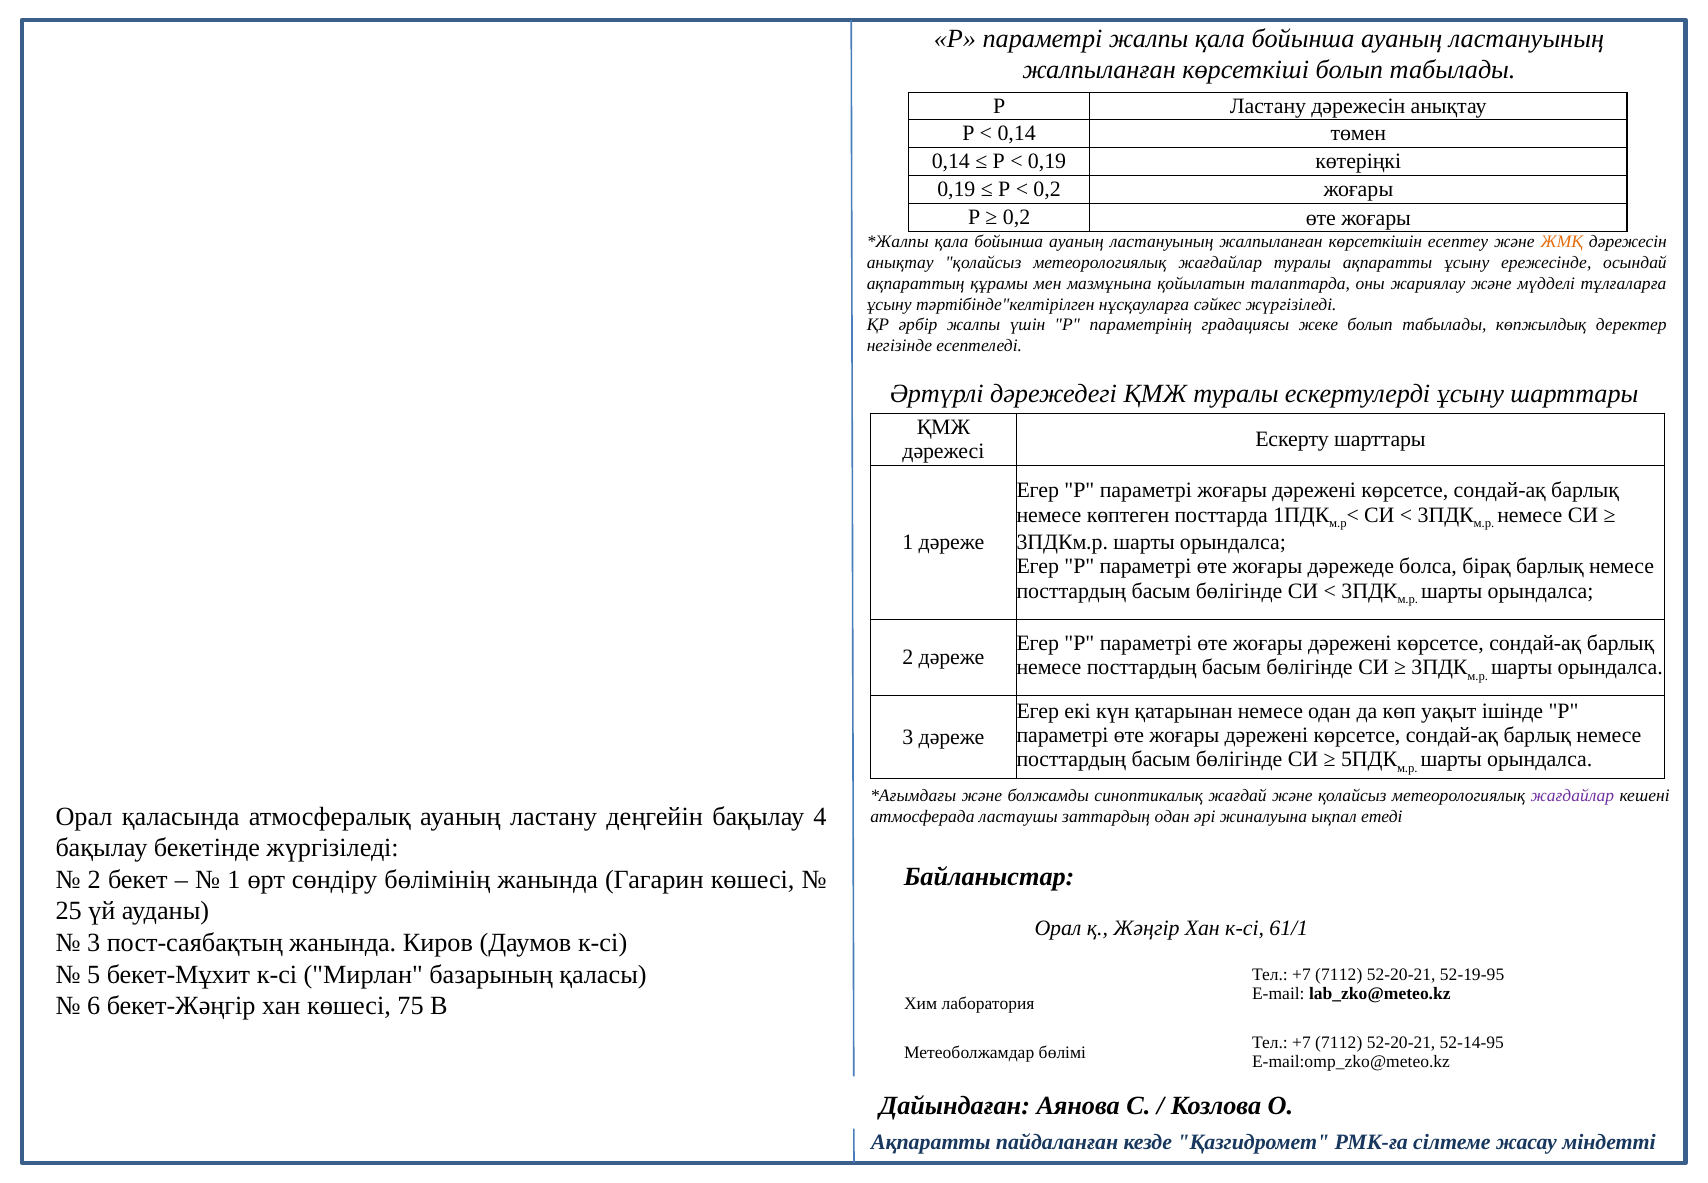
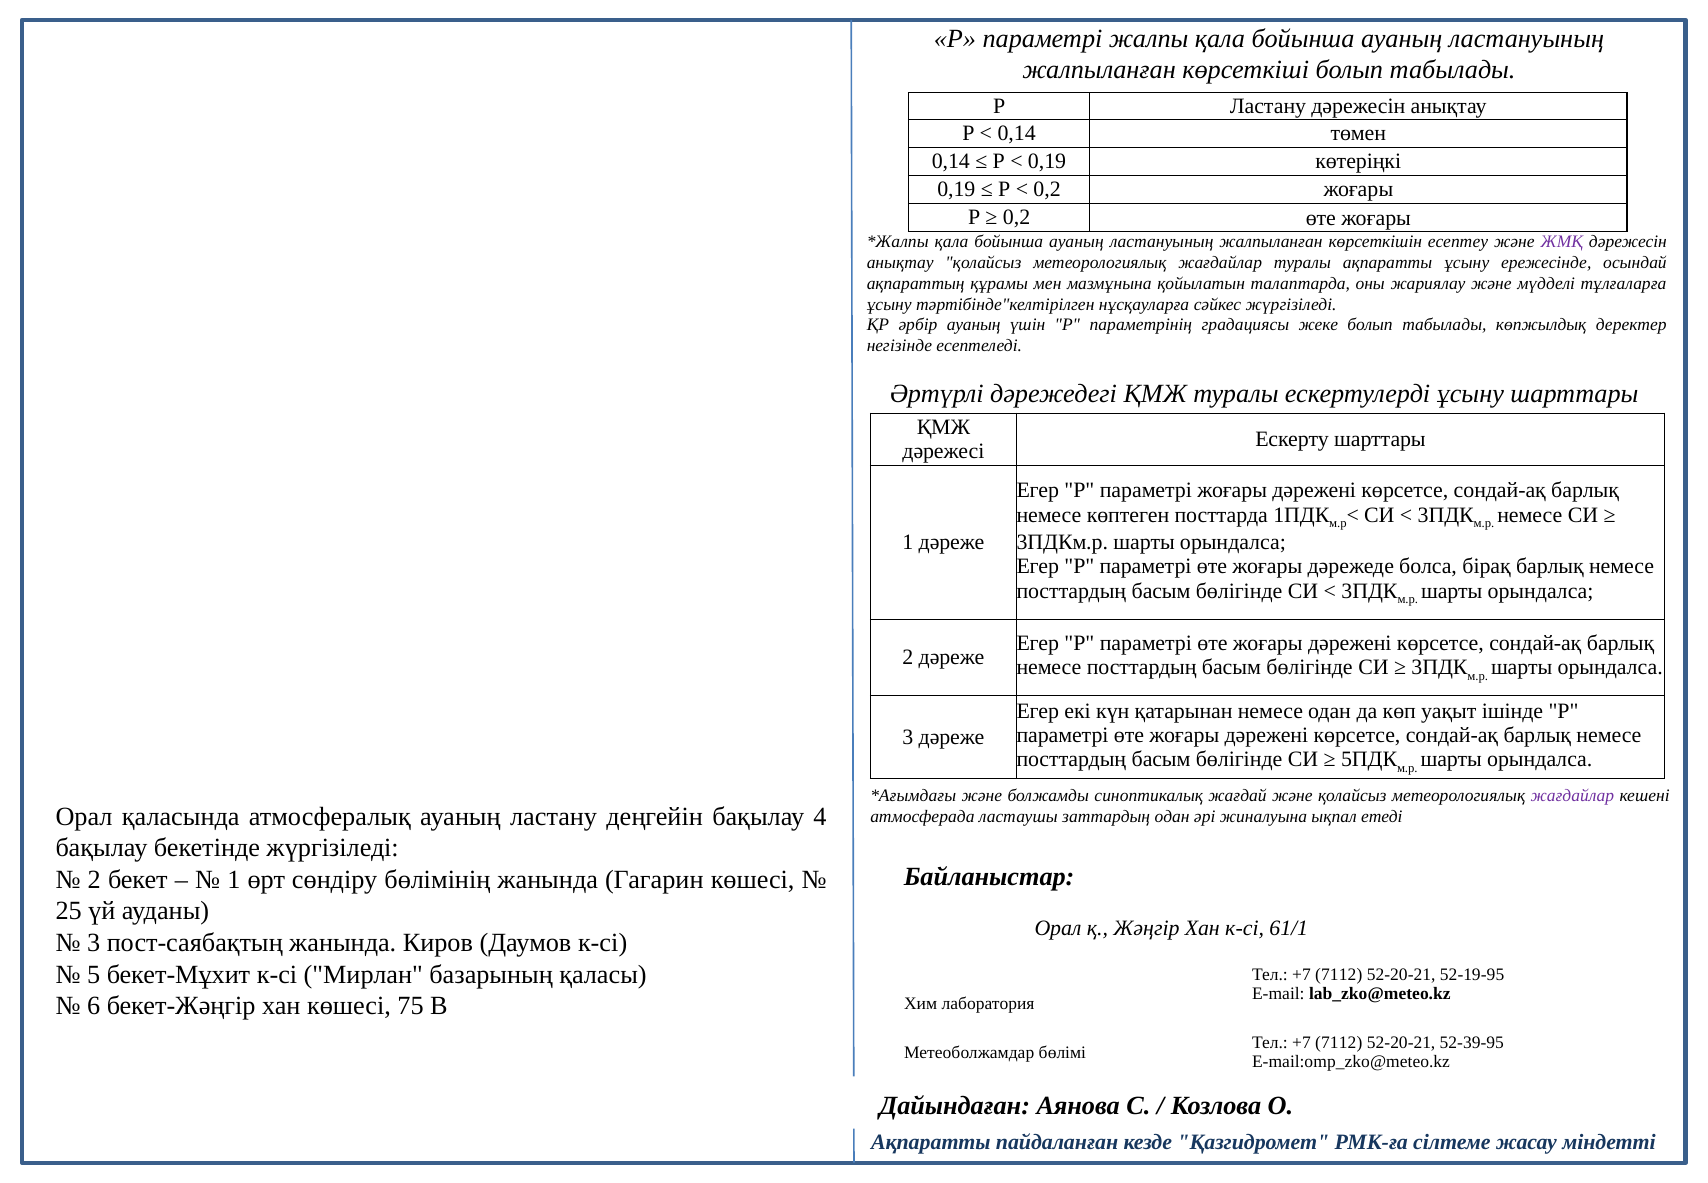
ЖМҚ colour: orange -> purple
әрбір жалпы: жалпы -> ауаның
52-14-95: 52-14-95 -> 52-39-95
